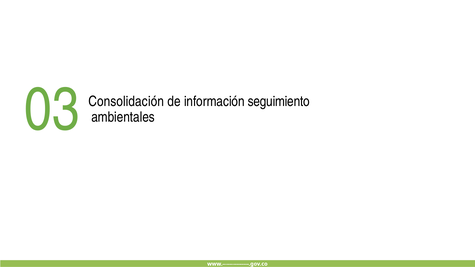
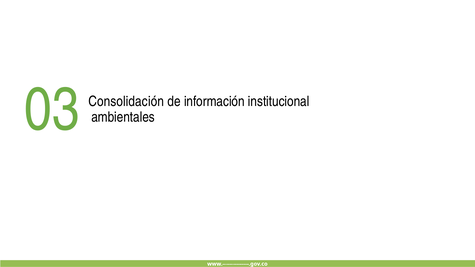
seguimiento: seguimiento -> institucional
